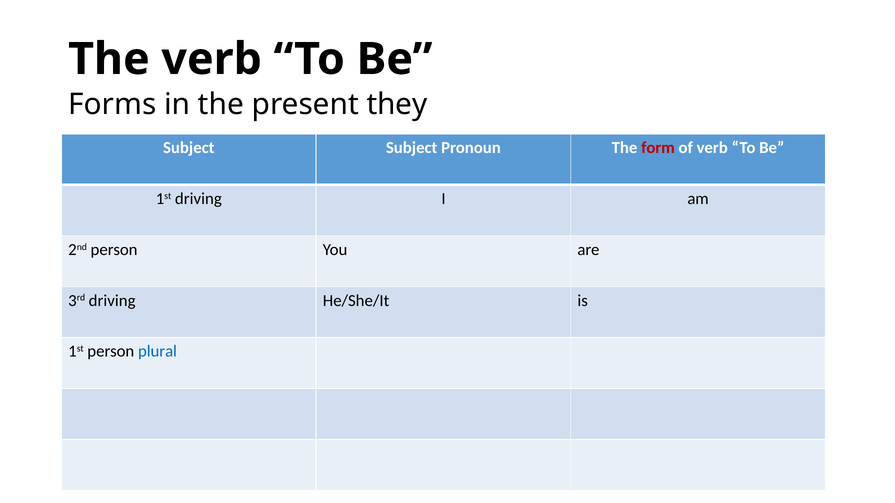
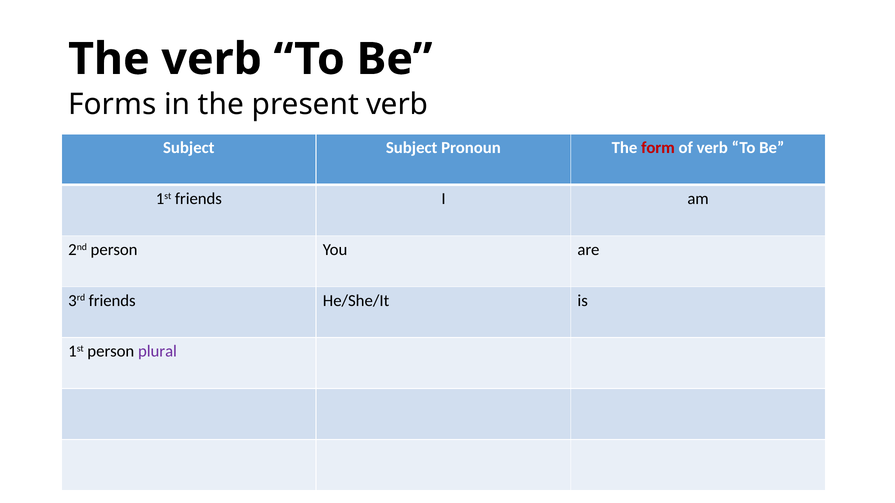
present they: they -> verb
1st driving: driving -> friends
3rd driving: driving -> friends
plural colour: blue -> purple
